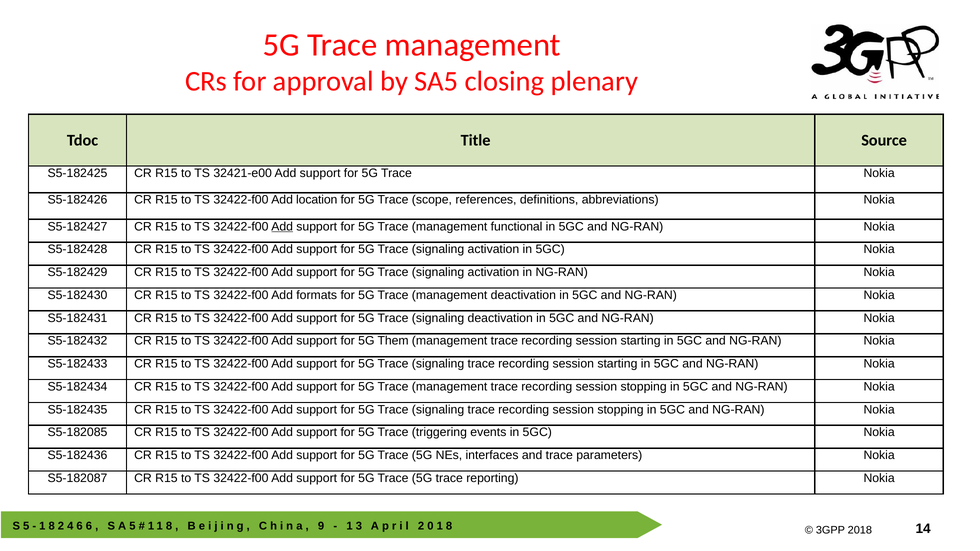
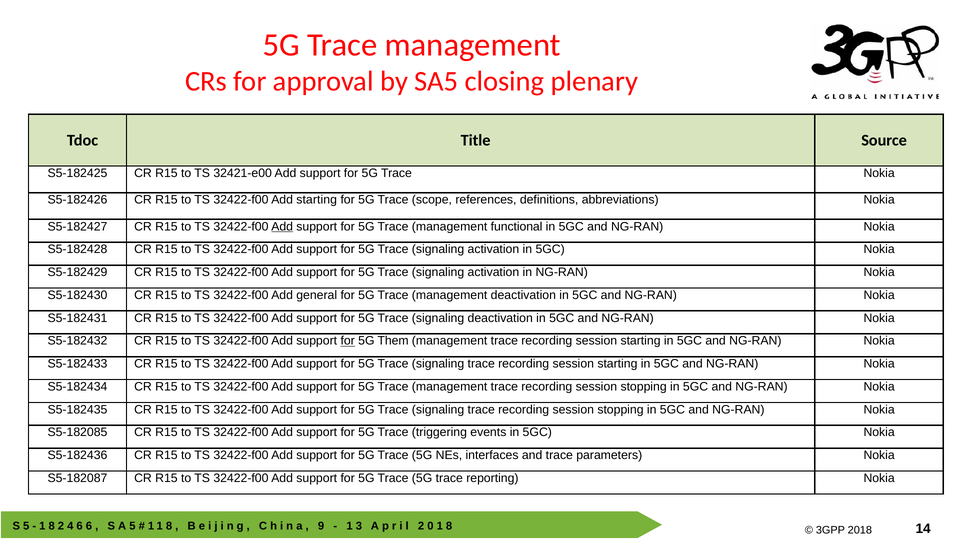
Add location: location -> starting
formats: formats -> general
for at (348, 341) underline: none -> present
